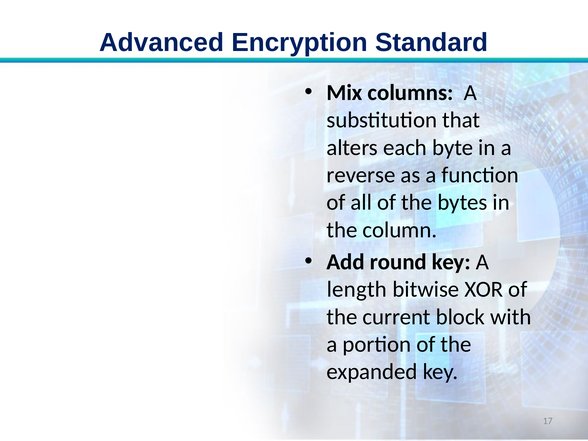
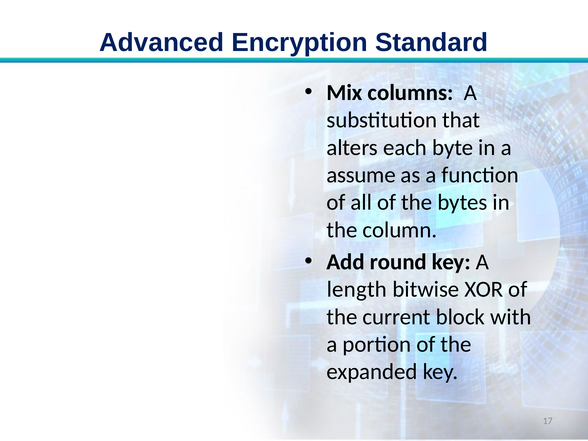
reverse: reverse -> assume
